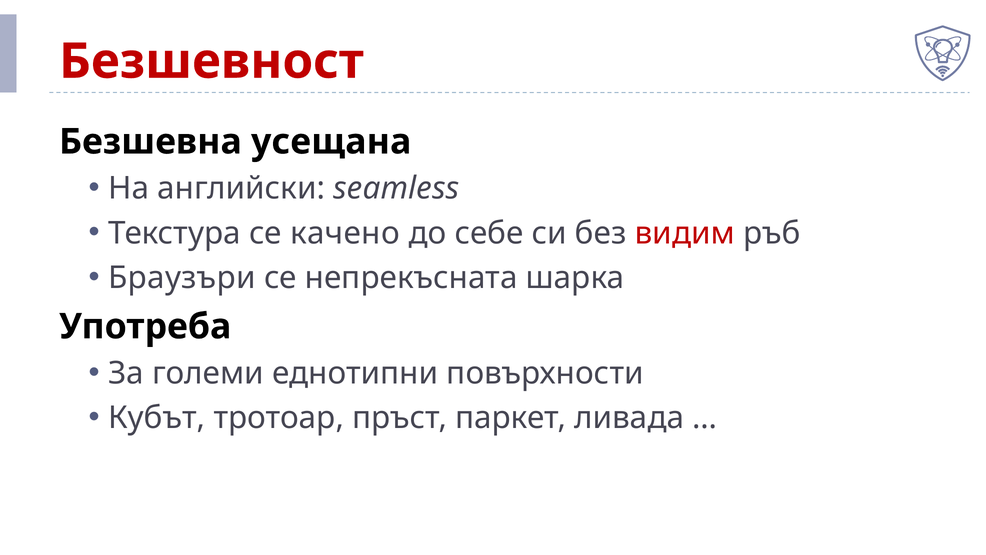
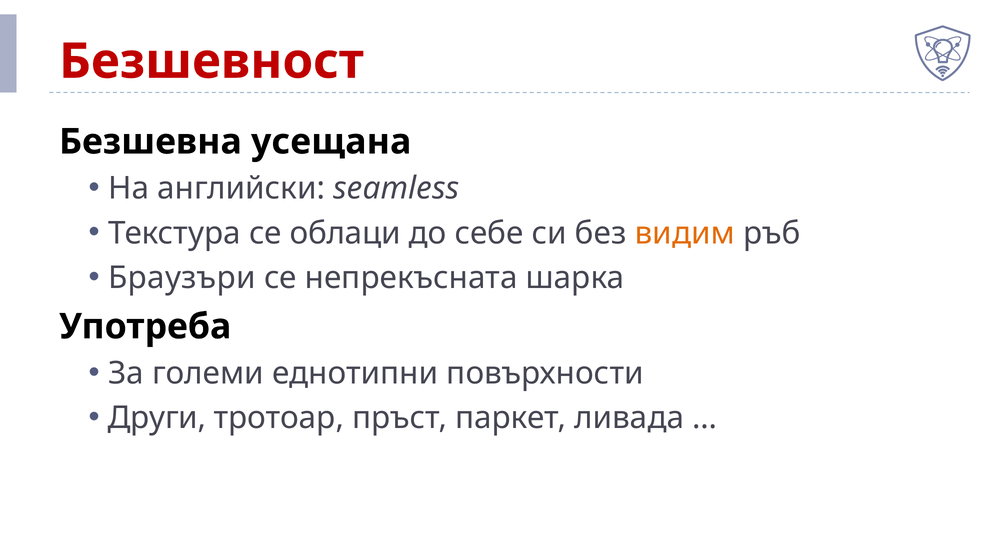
качено: качено -> облаци
видим colour: red -> orange
Кубът: Кубът -> Други
